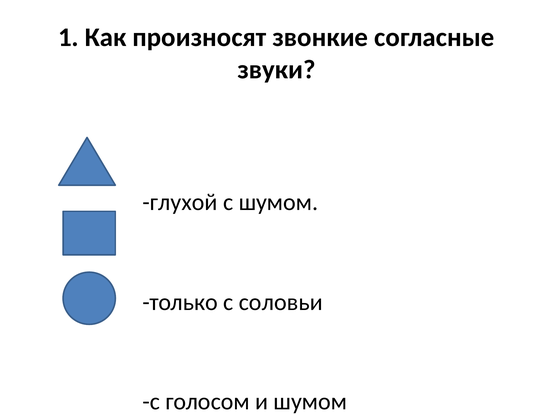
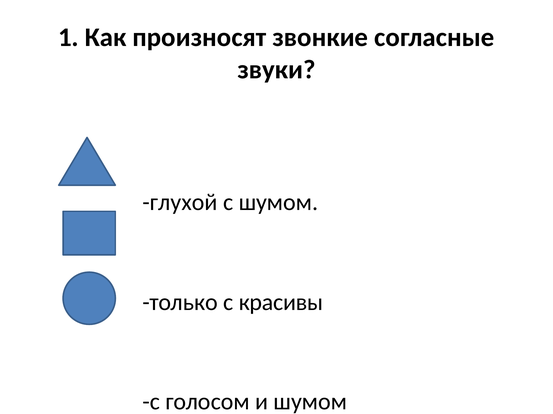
соловьи: соловьи -> красивы
